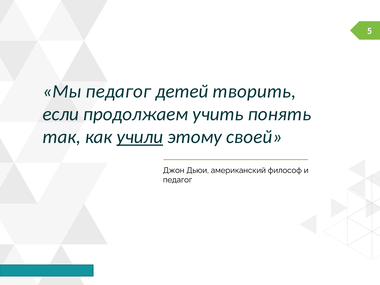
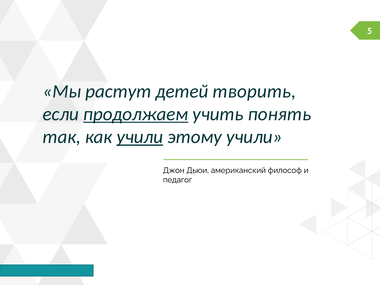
Мы педагог: педагог -> растут
продолжаем underline: none -> present
этому своей: своей -> учили
